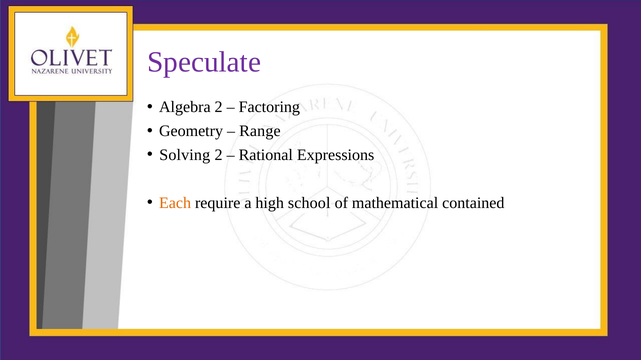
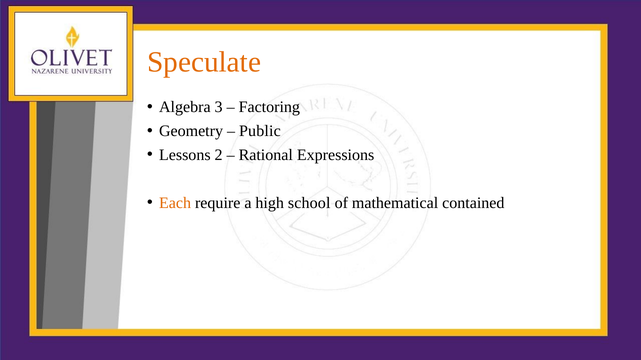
Speculate colour: purple -> orange
Algebra 2: 2 -> 3
Range: Range -> Public
Solving: Solving -> Lessons
